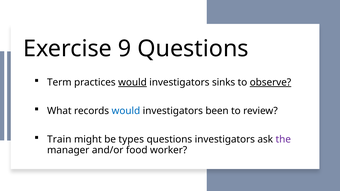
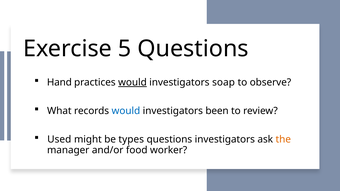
9: 9 -> 5
Term: Term -> Hand
sinks: sinks -> soap
observe underline: present -> none
Train: Train -> Used
the colour: purple -> orange
